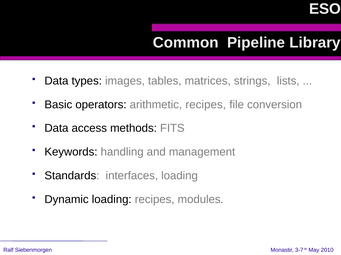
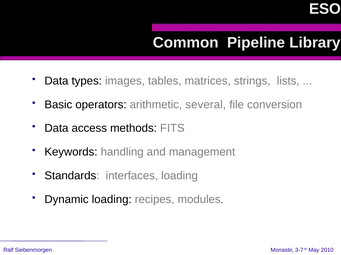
arithmetic recipes: recipes -> several
